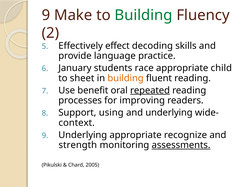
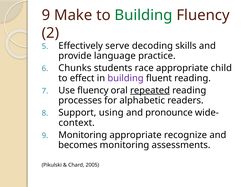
effect: effect -> serve
January: January -> Chunks
sheet: sheet -> effect
building at (126, 78) colour: orange -> purple
Use benefit: benefit -> fluency
improving: improving -> alphabetic
and underlying: underlying -> pronounce
9 Underlying: Underlying -> Monitoring
strength: strength -> becomes
assessments underline: present -> none
